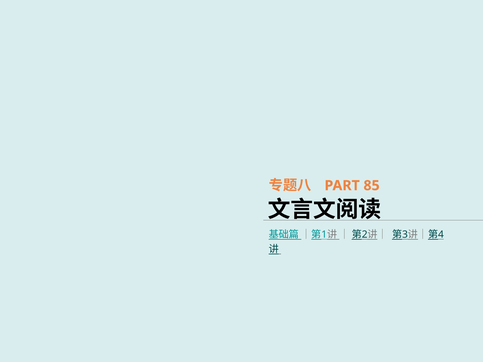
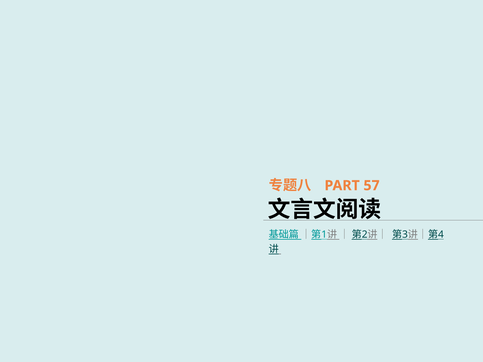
85: 85 -> 57
